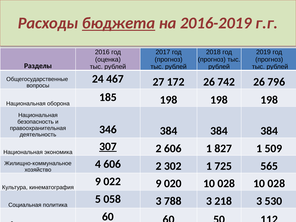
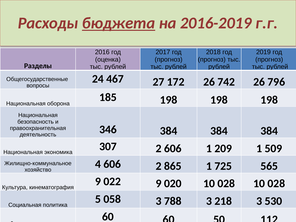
307 underline: present -> none
827: 827 -> 209
302: 302 -> 865
